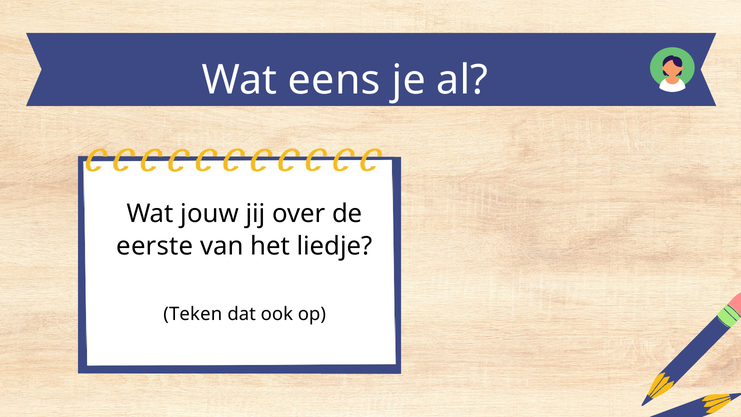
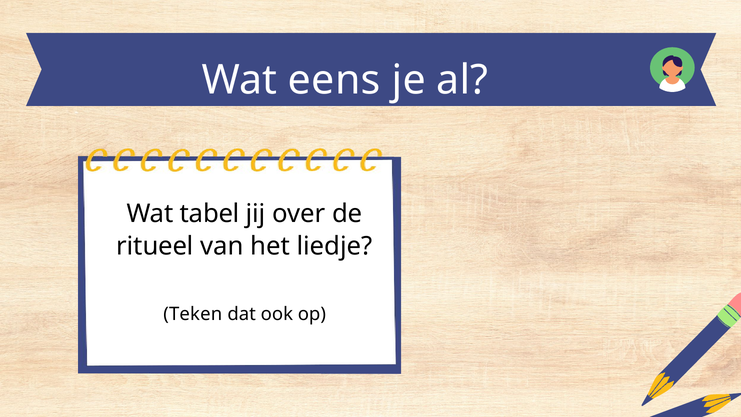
jouw: jouw -> tabel
eerste: eerste -> ritueel
